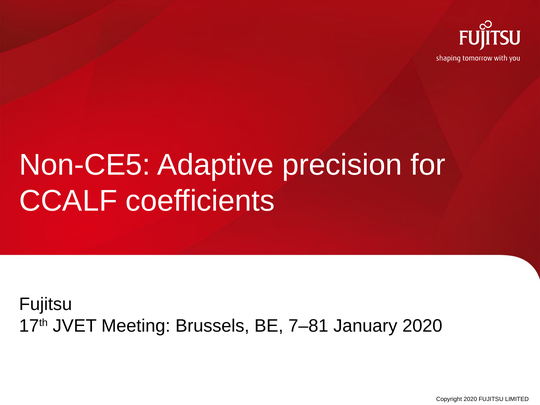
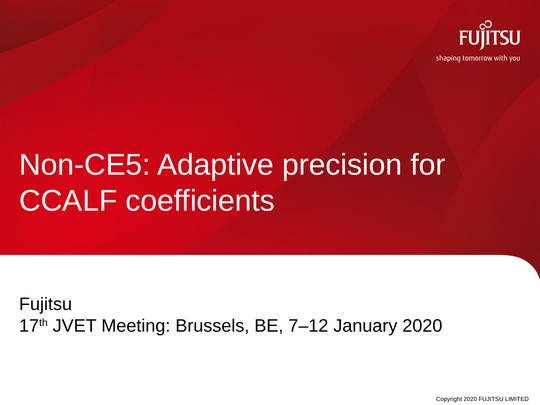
7–81: 7–81 -> 7–12
